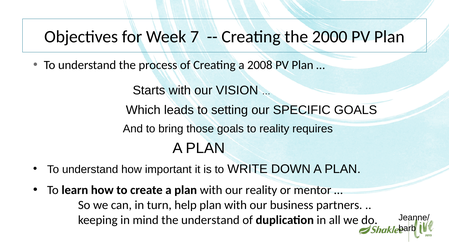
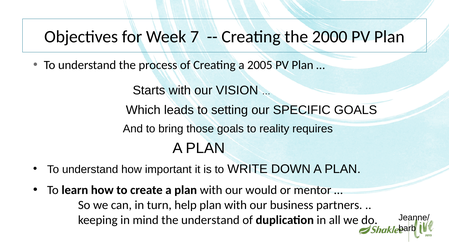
2008: 2008 -> 2005
our reality: reality -> would
